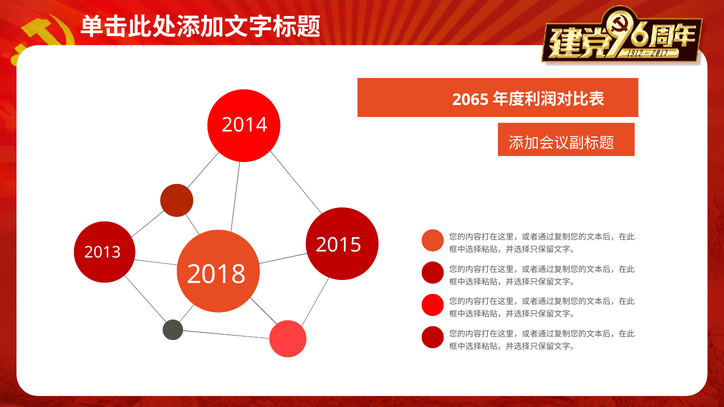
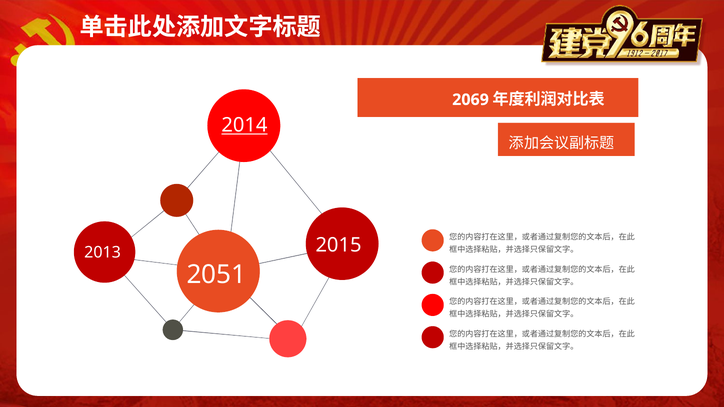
2065: 2065 -> 2069
2014 underline: none -> present
2018: 2018 -> 2051
